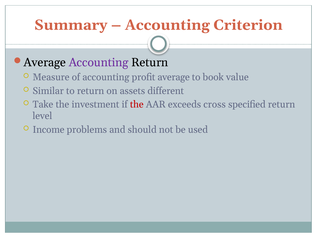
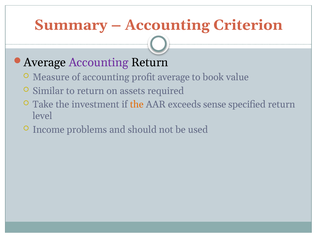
different: different -> required
the at (137, 104) colour: red -> orange
cross: cross -> sense
